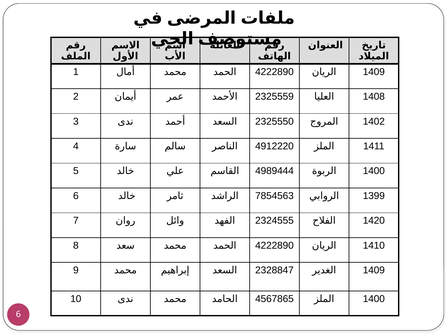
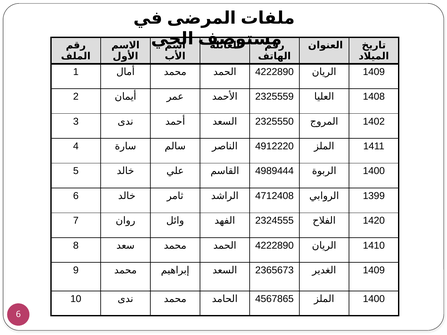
7854563: 7854563 -> 4712408
2328847: 2328847 -> 2365673
